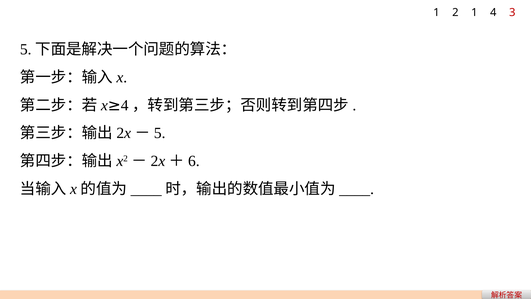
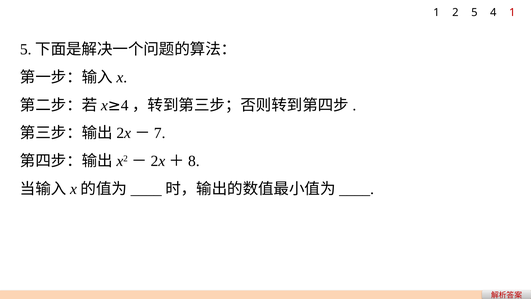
2 1: 1 -> 5
4 3: 3 -> 1
5 at (160, 133): 5 -> 7
6: 6 -> 8
